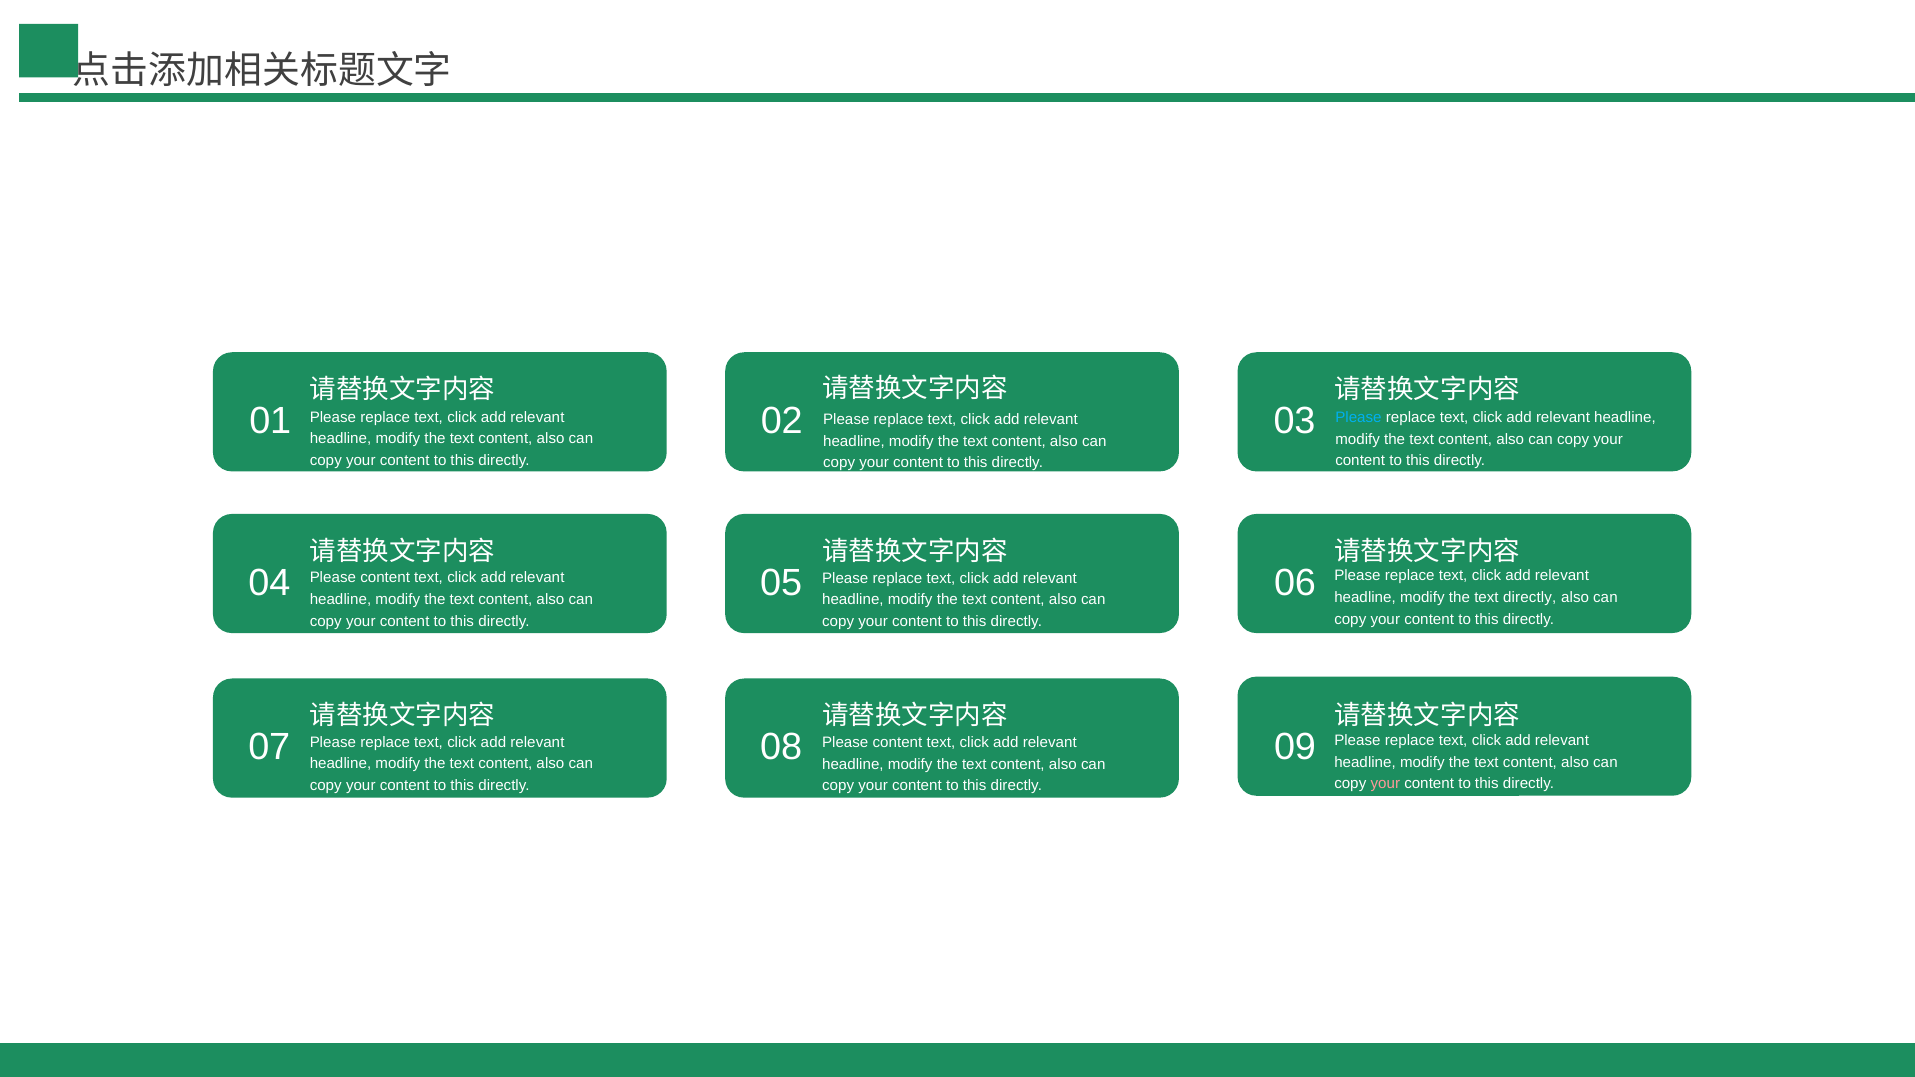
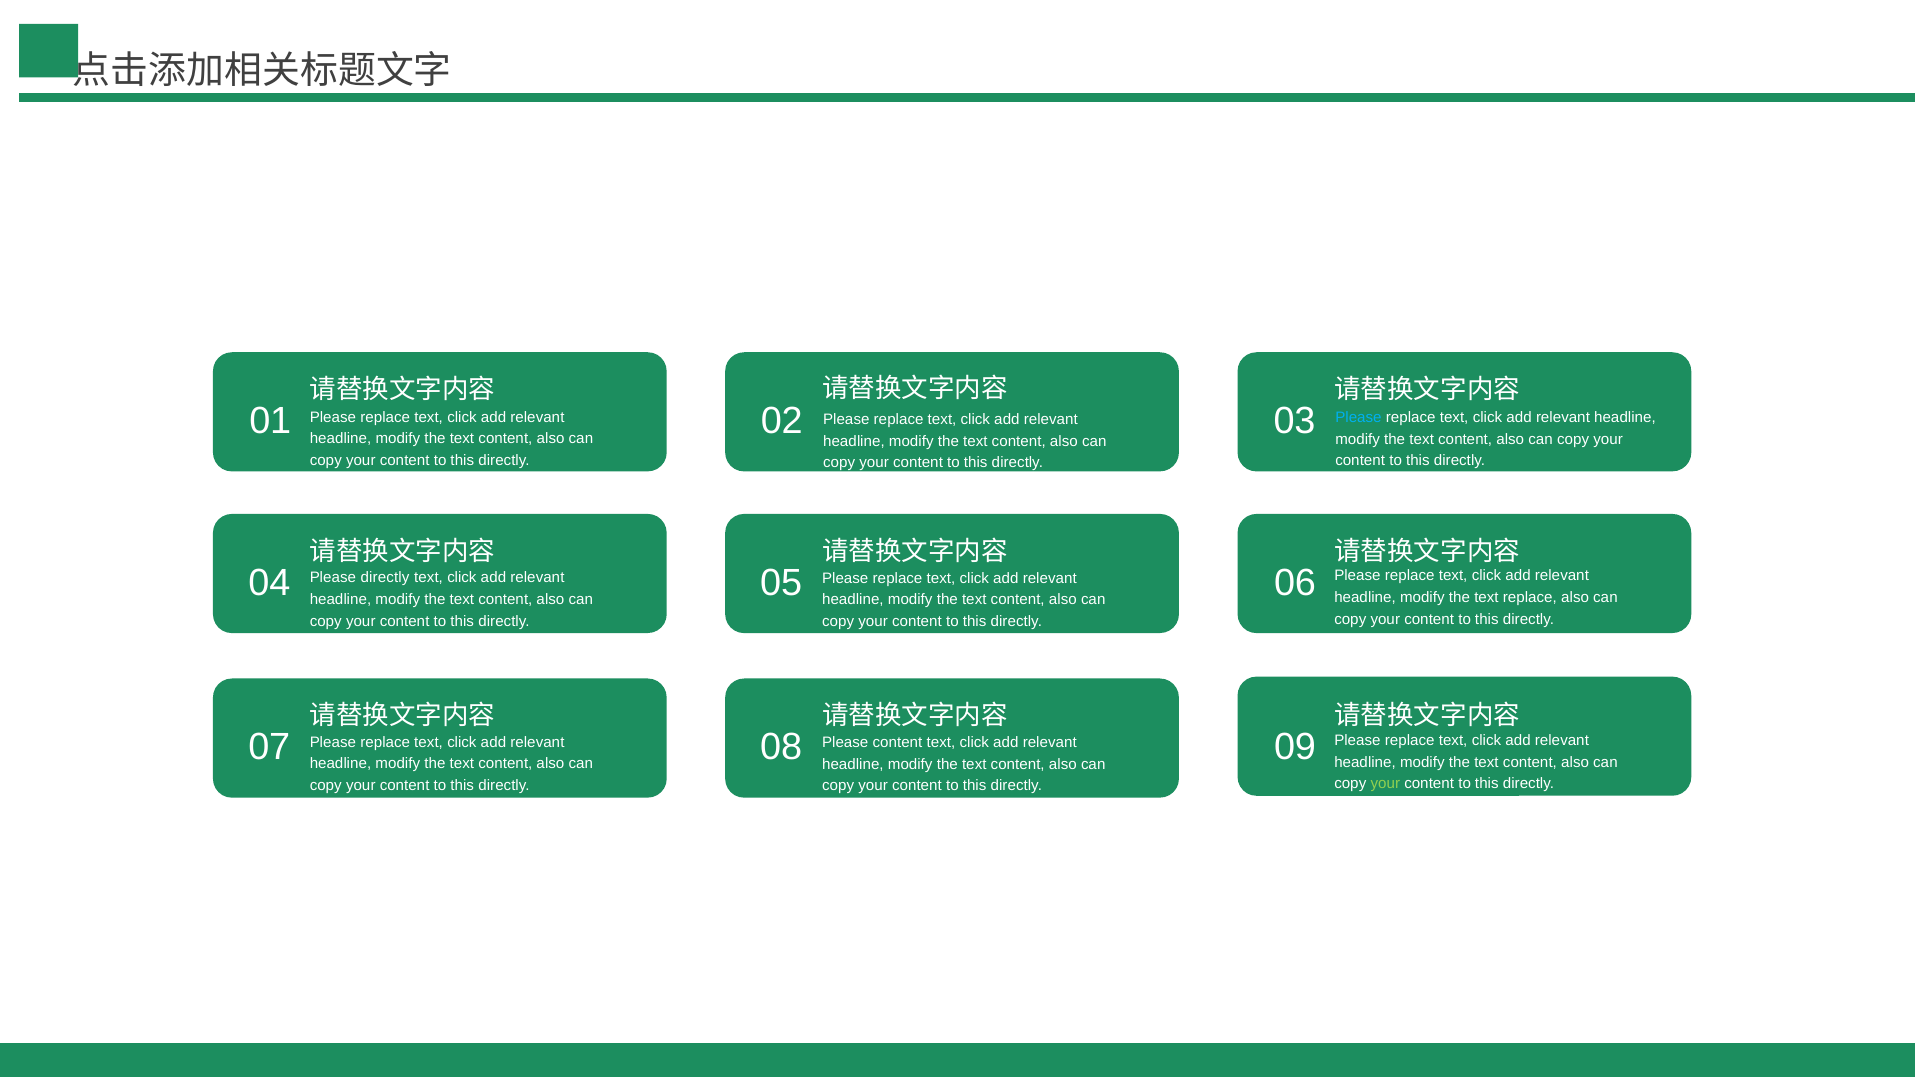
content at (385, 578): content -> directly
text directly: directly -> replace
your at (1385, 784) colour: pink -> light green
